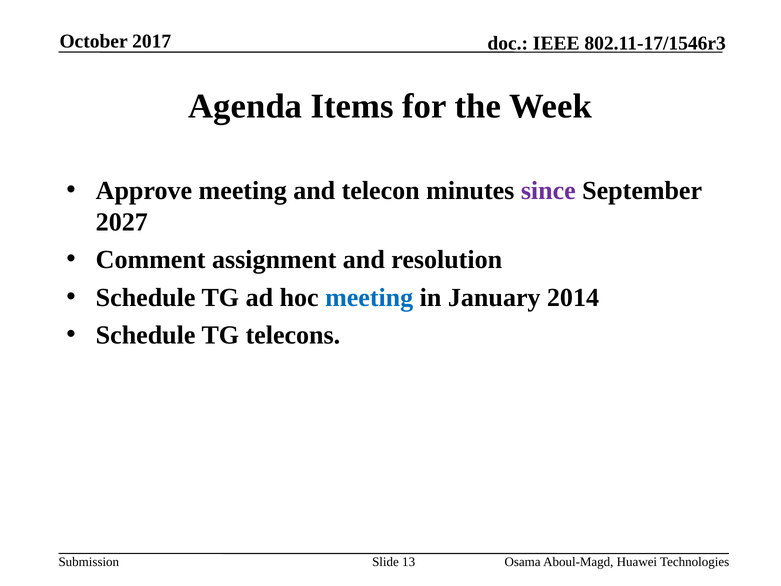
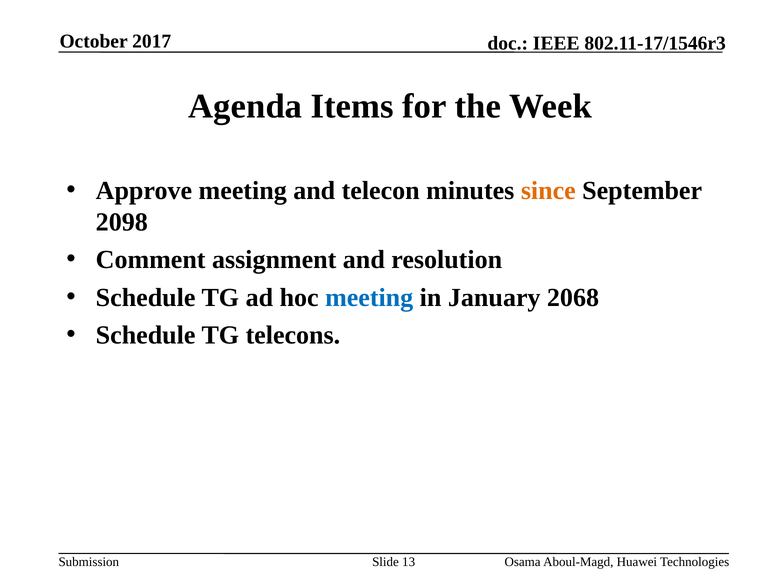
since colour: purple -> orange
2027: 2027 -> 2098
2014: 2014 -> 2068
